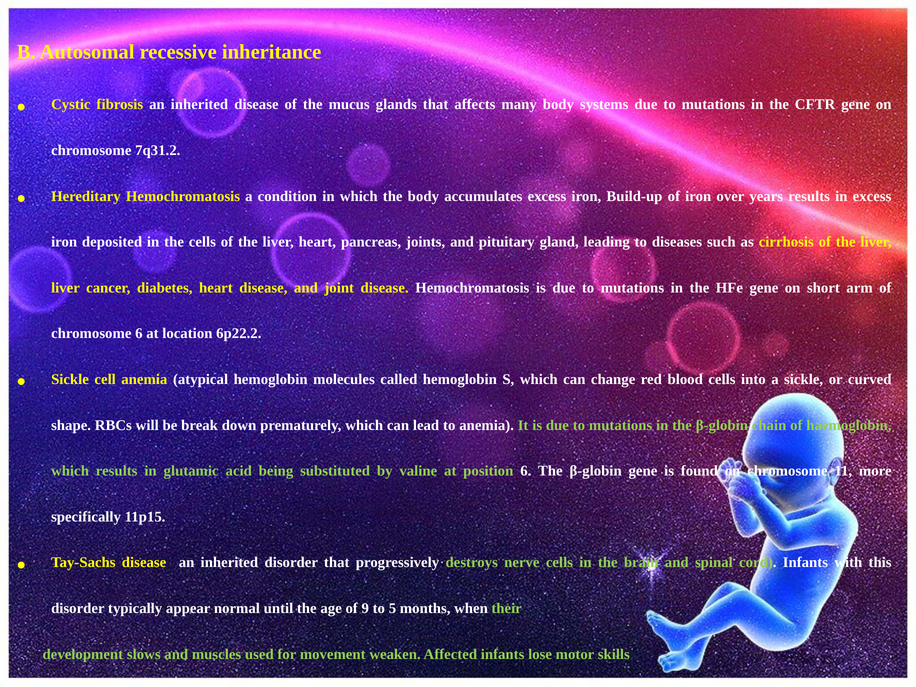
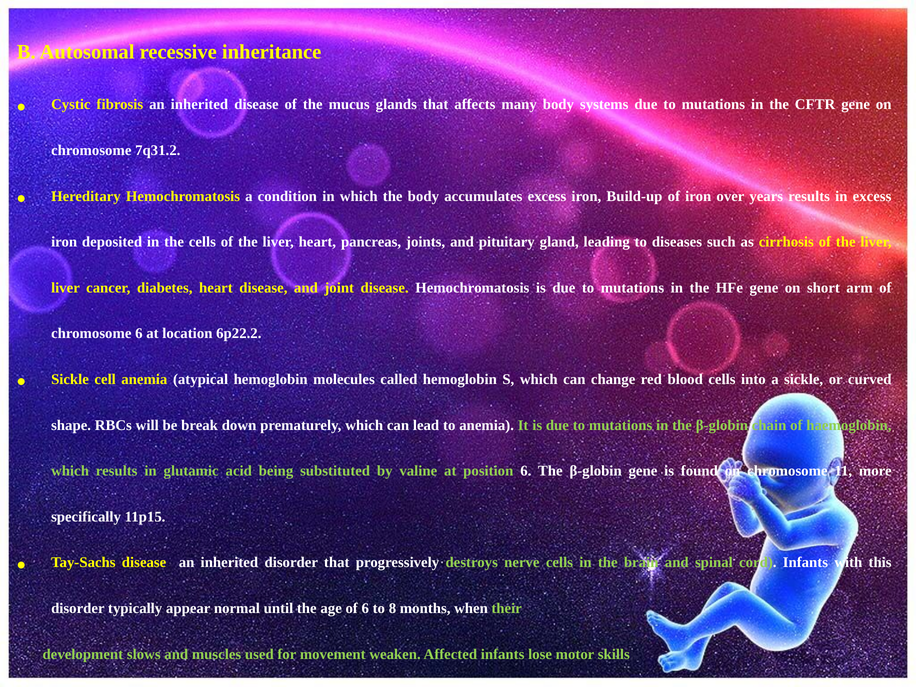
of 9: 9 -> 6
5: 5 -> 8
